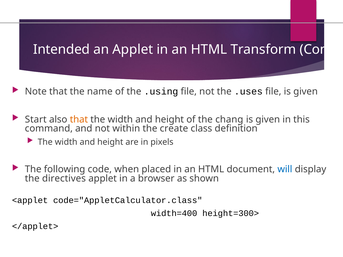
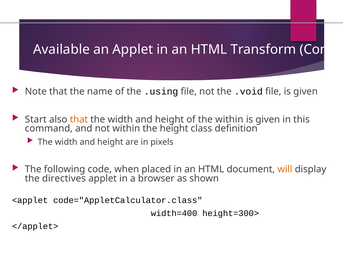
Intended: Intended -> Available
.uses: .uses -> .void
the chang: chang -> within
the create: create -> height
will colour: blue -> orange
